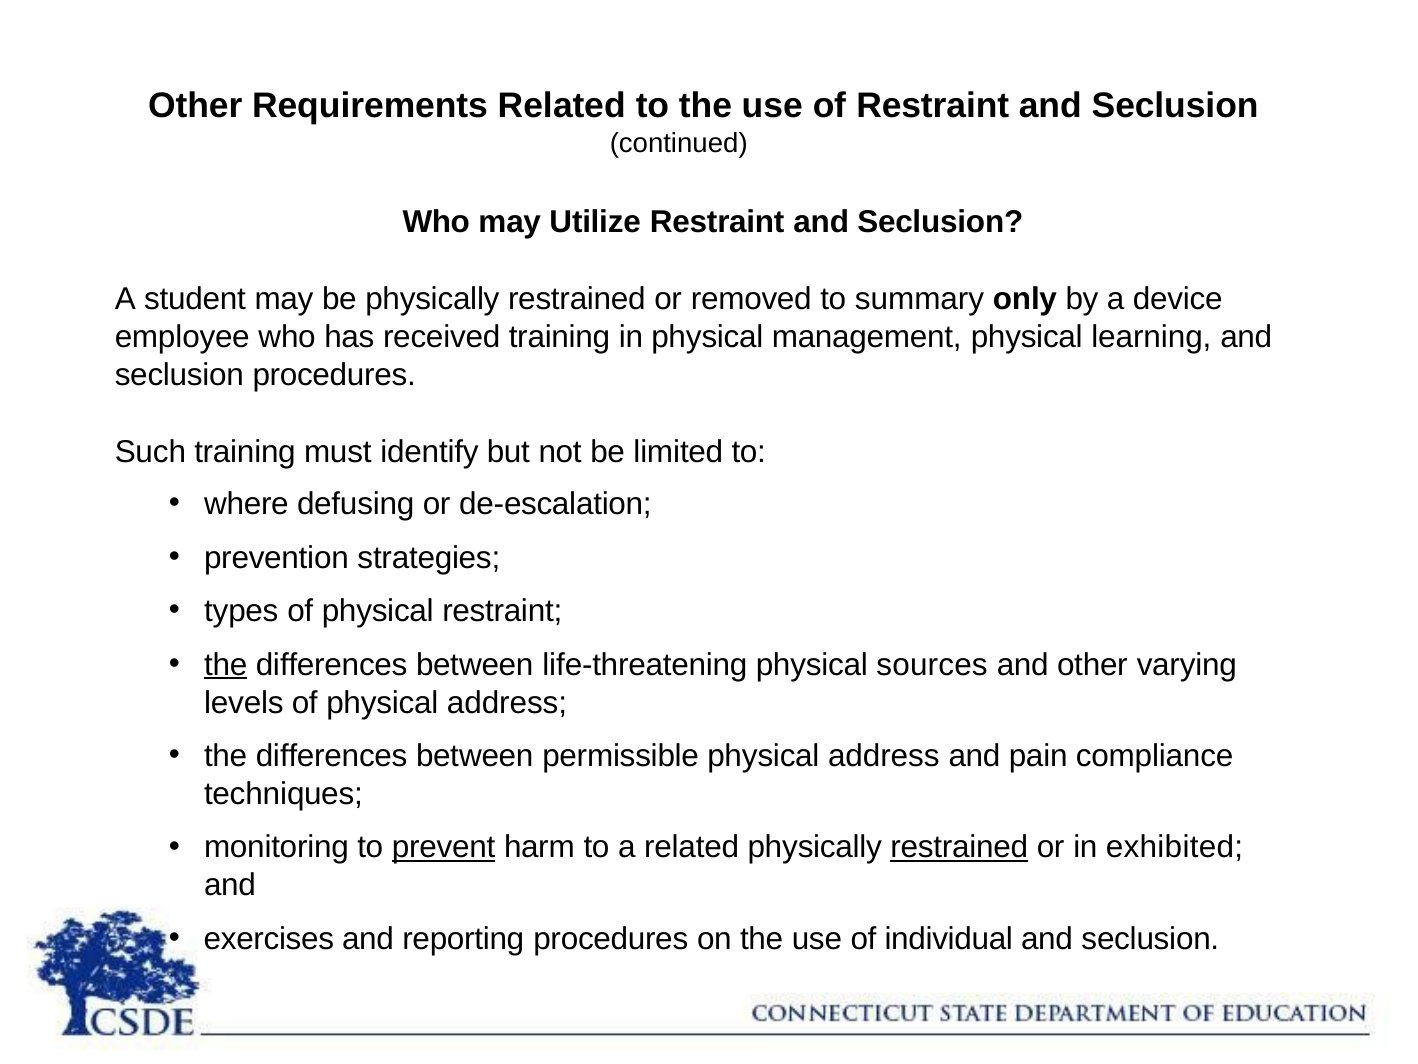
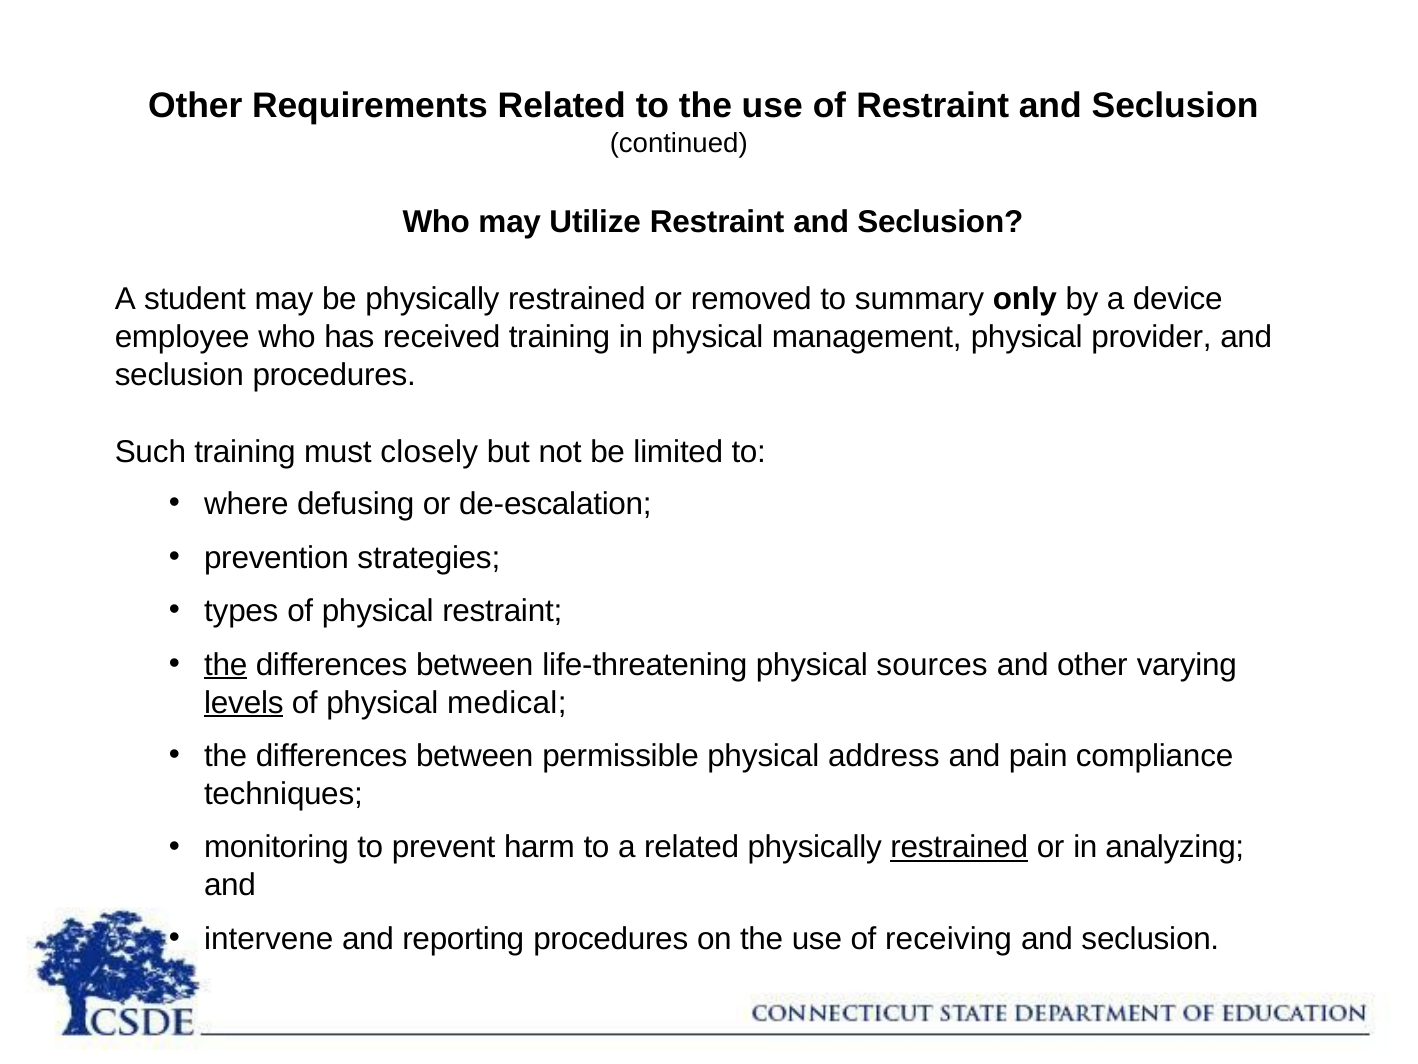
learning: learning -> provider
identify: identify -> closely
levels underline: none -> present
of physical address: address -> medical
prevent underline: present -> none
exhibited: exhibited -> analyzing
exercises: exercises -> intervene
individual: individual -> receiving
